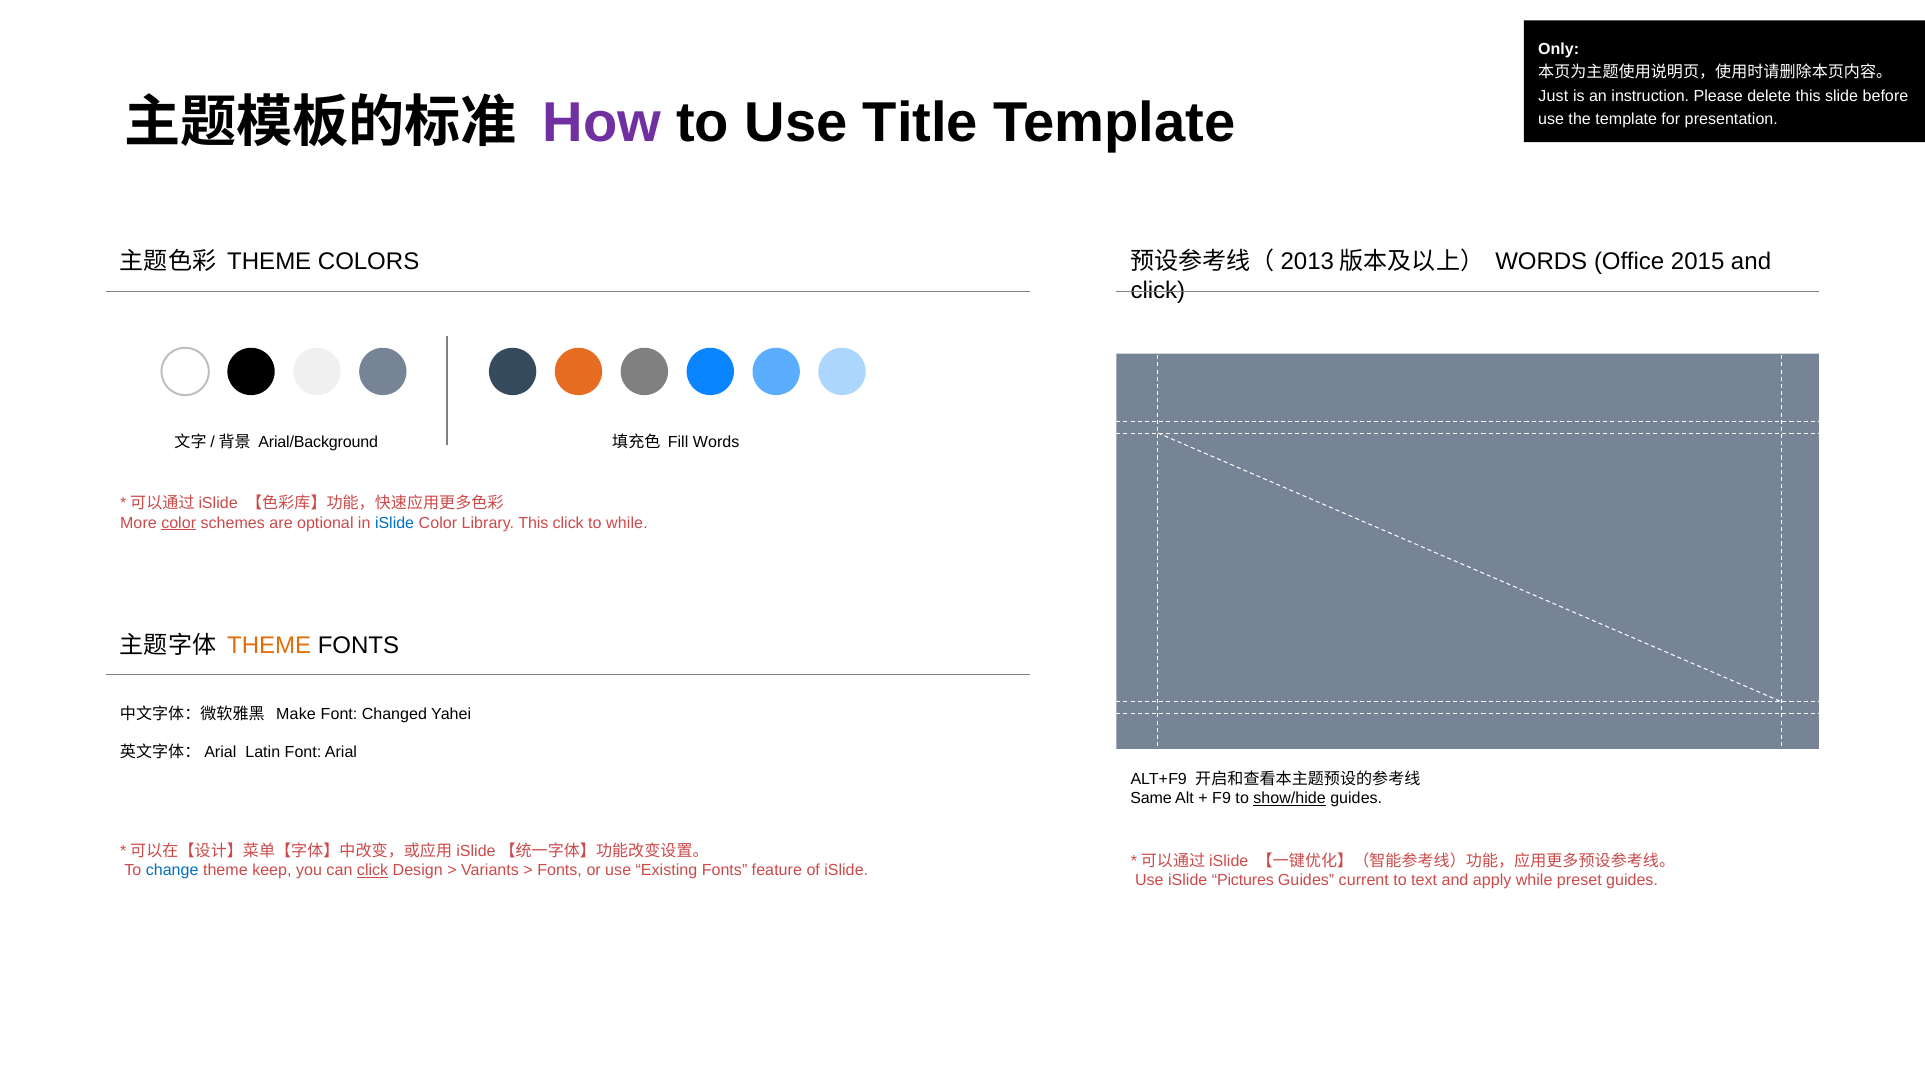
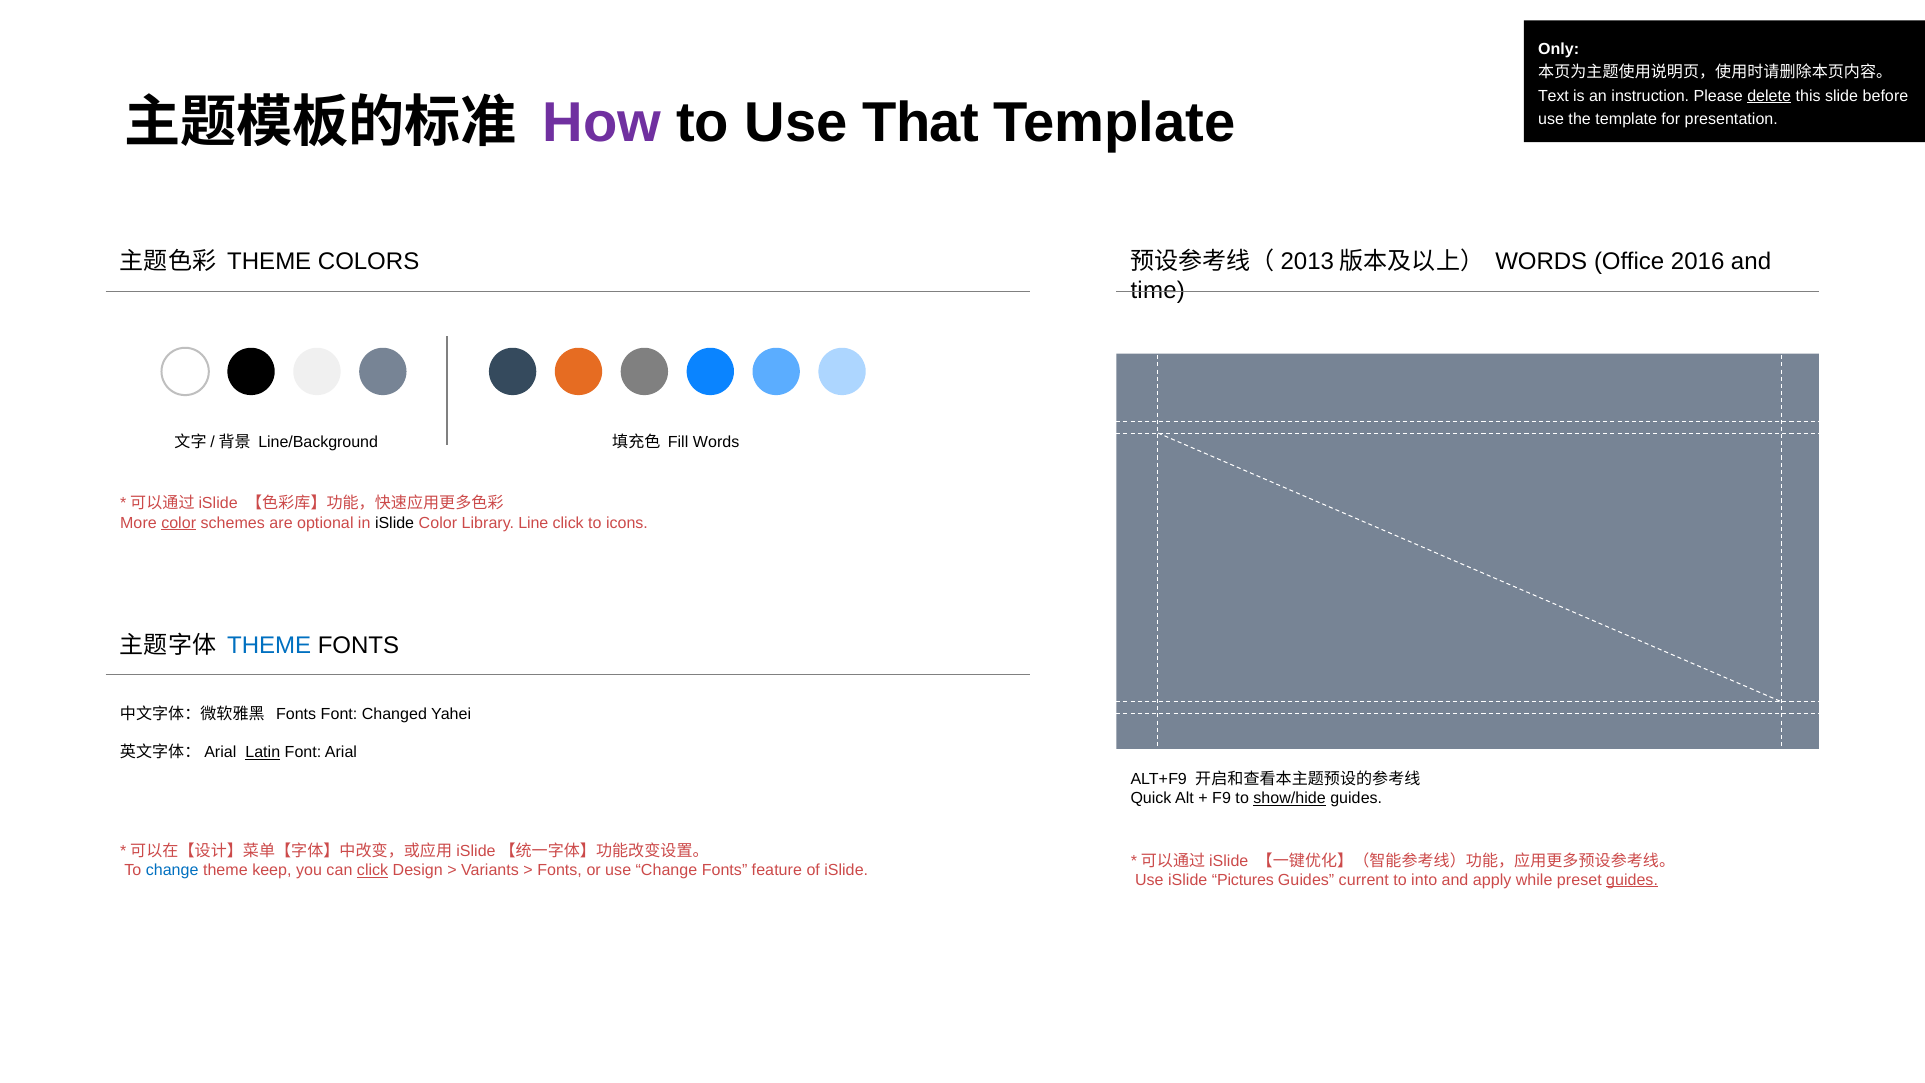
Just: Just -> Text
delete underline: none -> present
Title: Title -> That
2015: 2015 -> 2016
click at (1158, 291): click -> time
Arial/Background: Arial/Background -> Line/Background
iSlide at (395, 523) colour: blue -> black
Library This: This -> Line
to while: while -> icons
THEME at (269, 646) colour: orange -> blue
Make at (296, 714): Make -> Fonts
Latin underline: none -> present
Same: Same -> Quick
use Existing: Existing -> Change
text: text -> into
guides at (1632, 880) underline: none -> present
